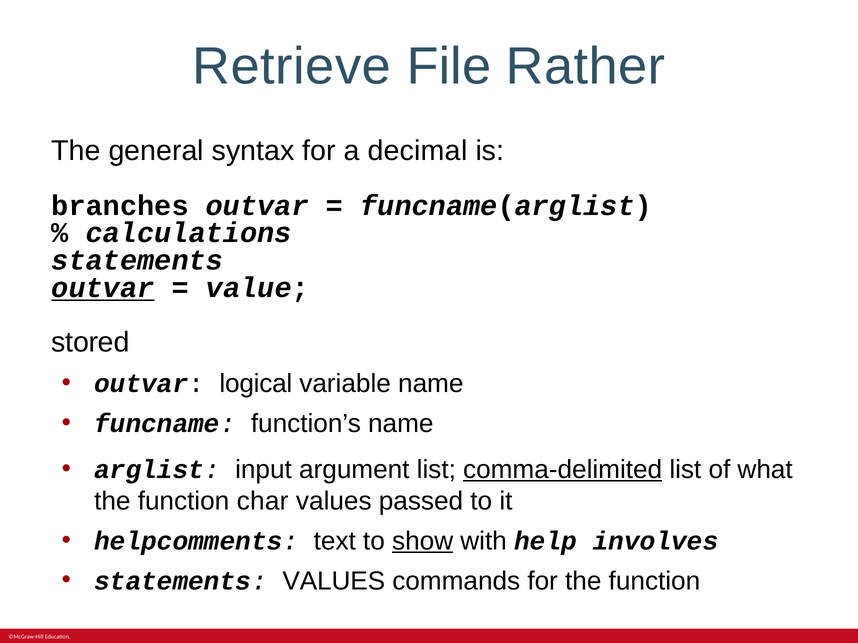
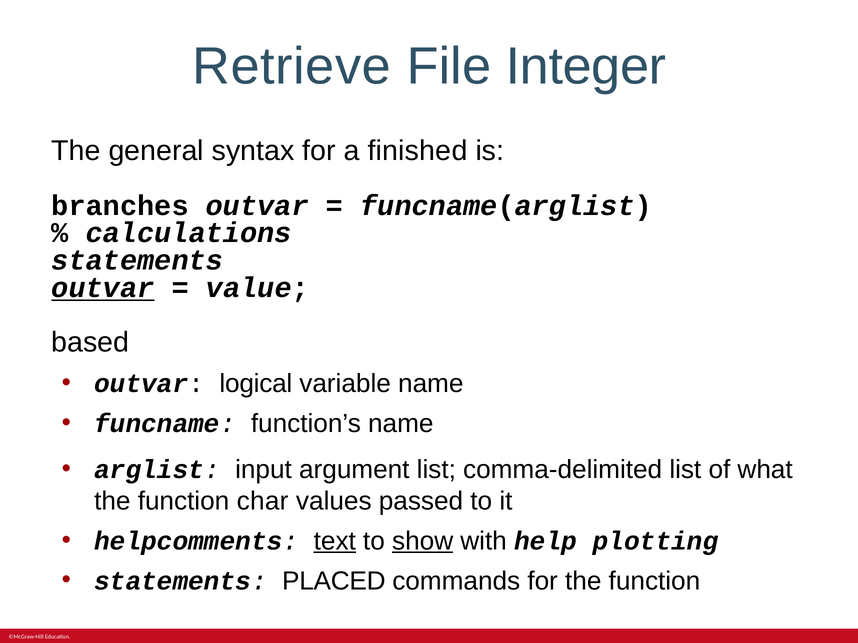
Rather: Rather -> Integer
decimal: decimal -> finished
stored: stored -> based
comma-delimited underline: present -> none
text underline: none -> present
involves: involves -> plotting
statements VALUES: VALUES -> PLACED
